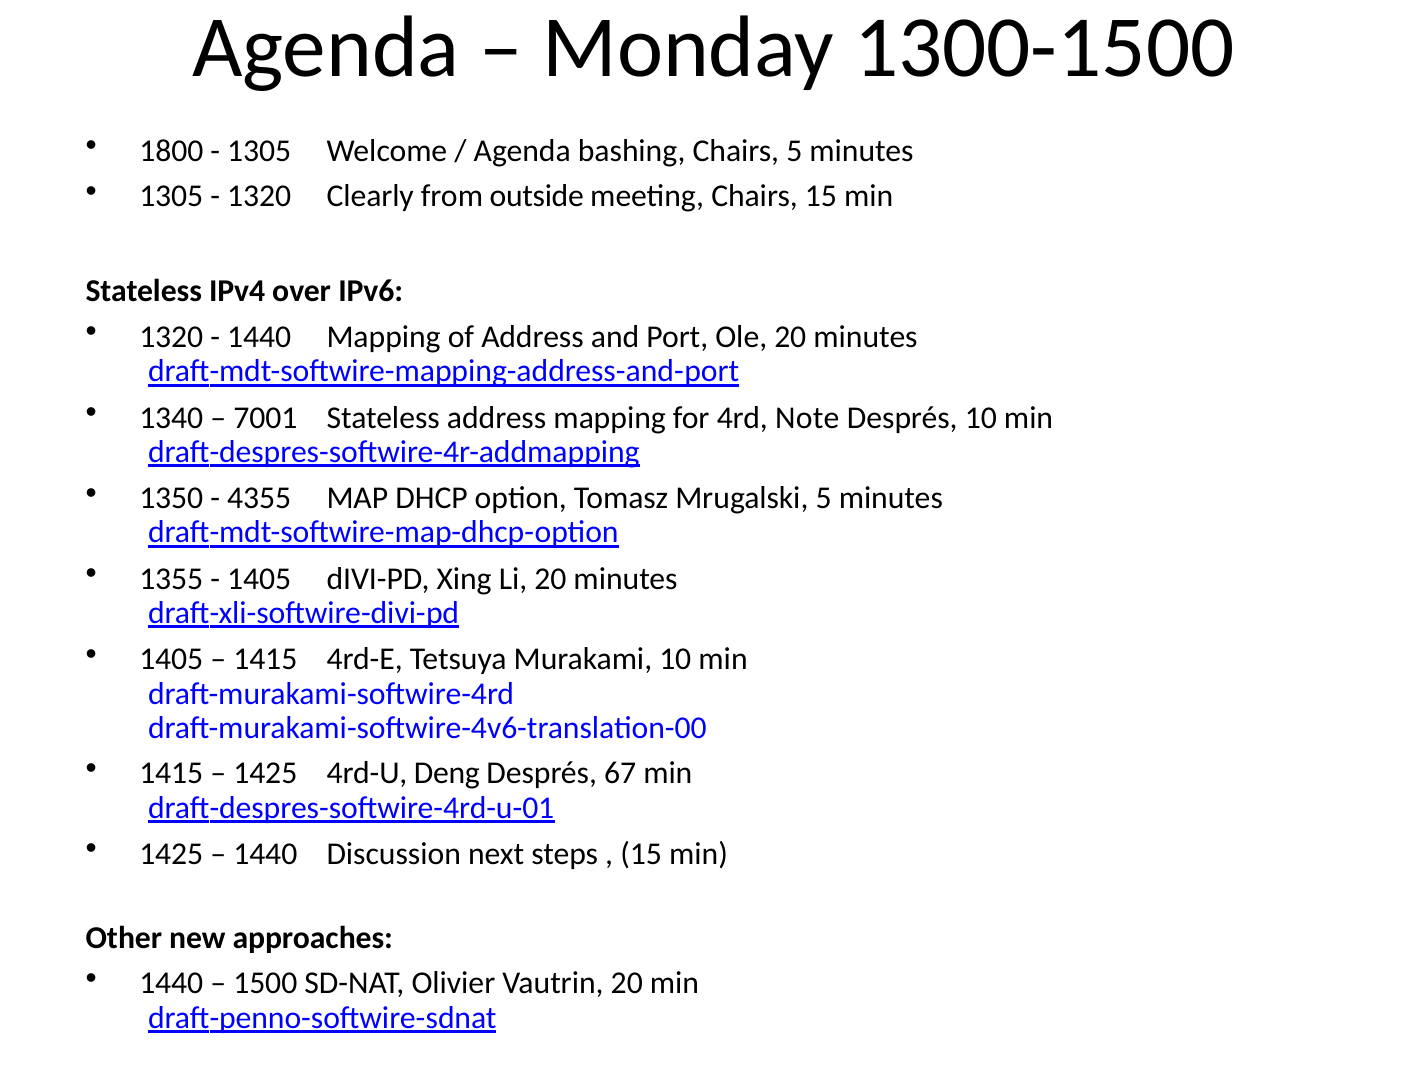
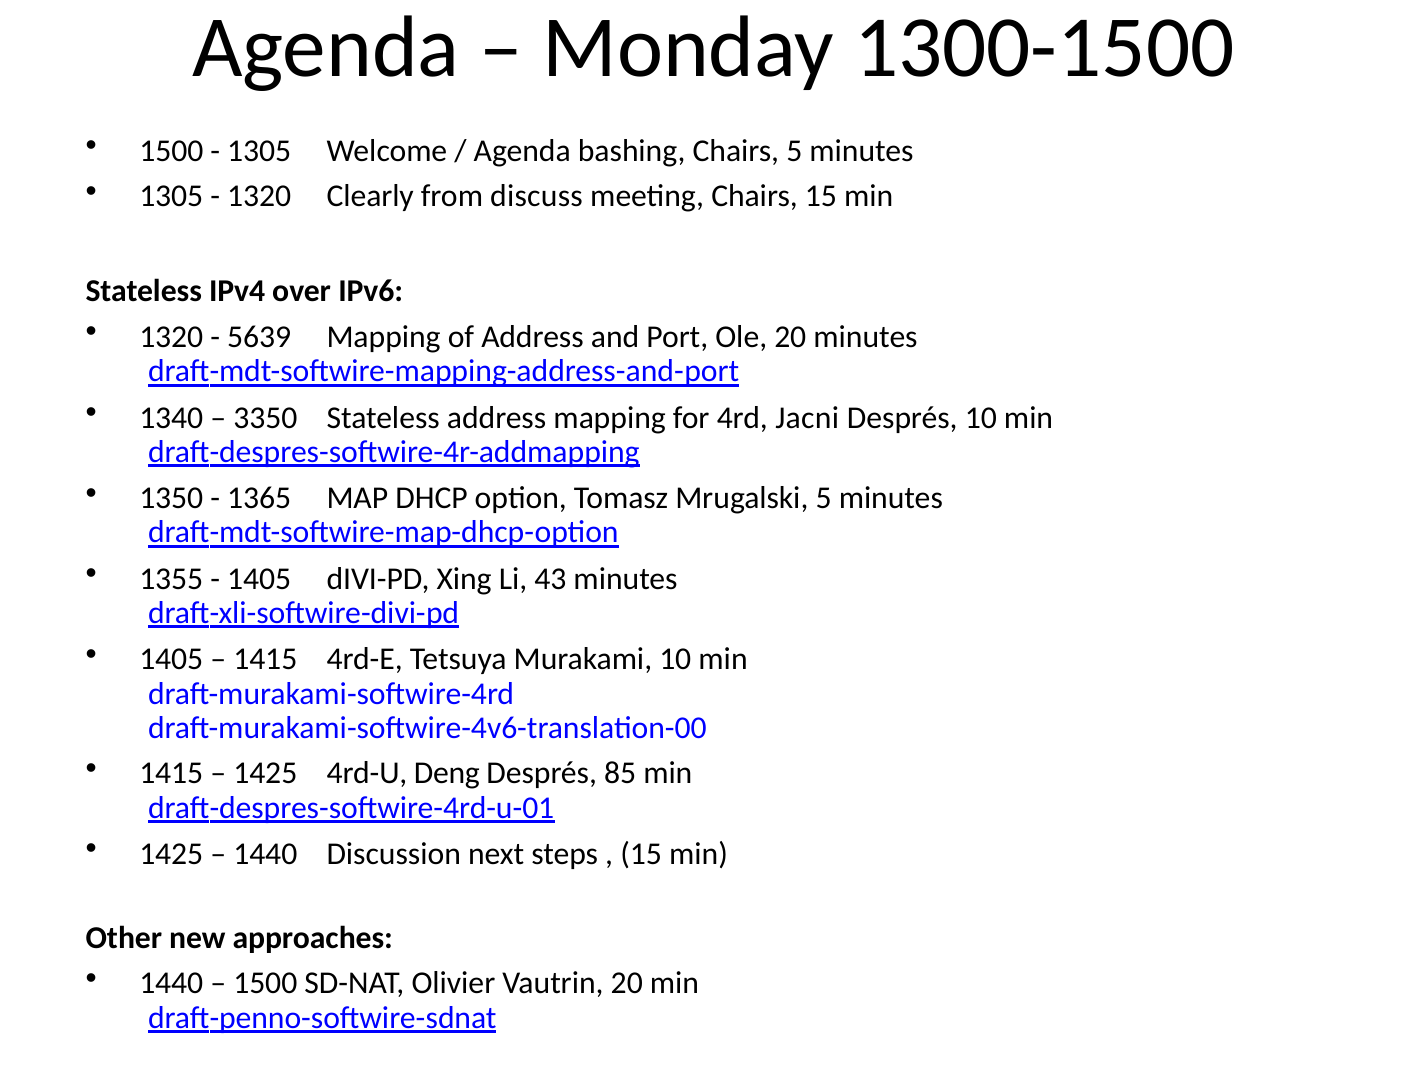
1800 at (171, 151): 1800 -> 1500
outside: outside -> discuss
1440 at (259, 337): 1440 -> 5639
7001: 7001 -> 3350
Note: Note -> Jacni
4355: 4355 -> 1365
Li 20: 20 -> 43
67: 67 -> 85
